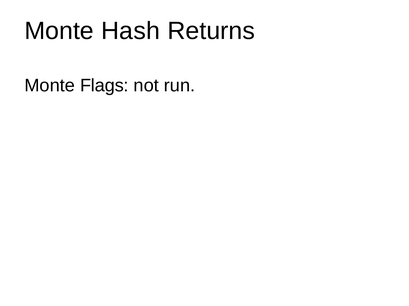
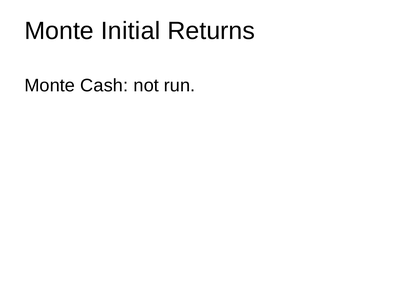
Hash: Hash -> Initial
Flags: Flags -> Cash
